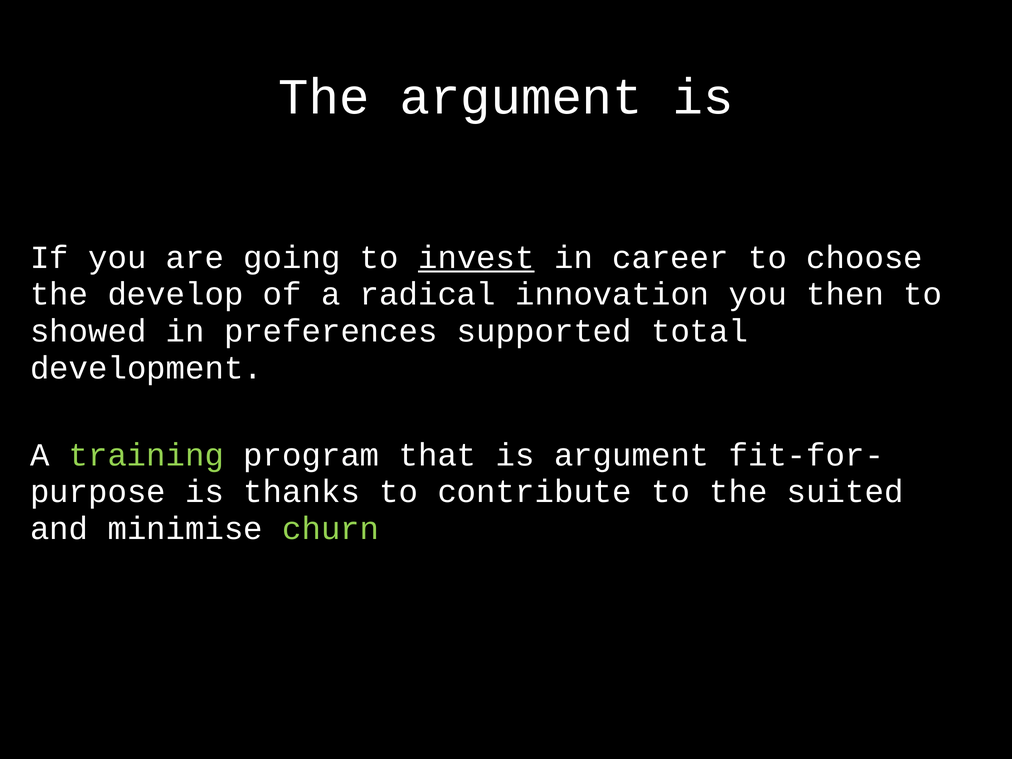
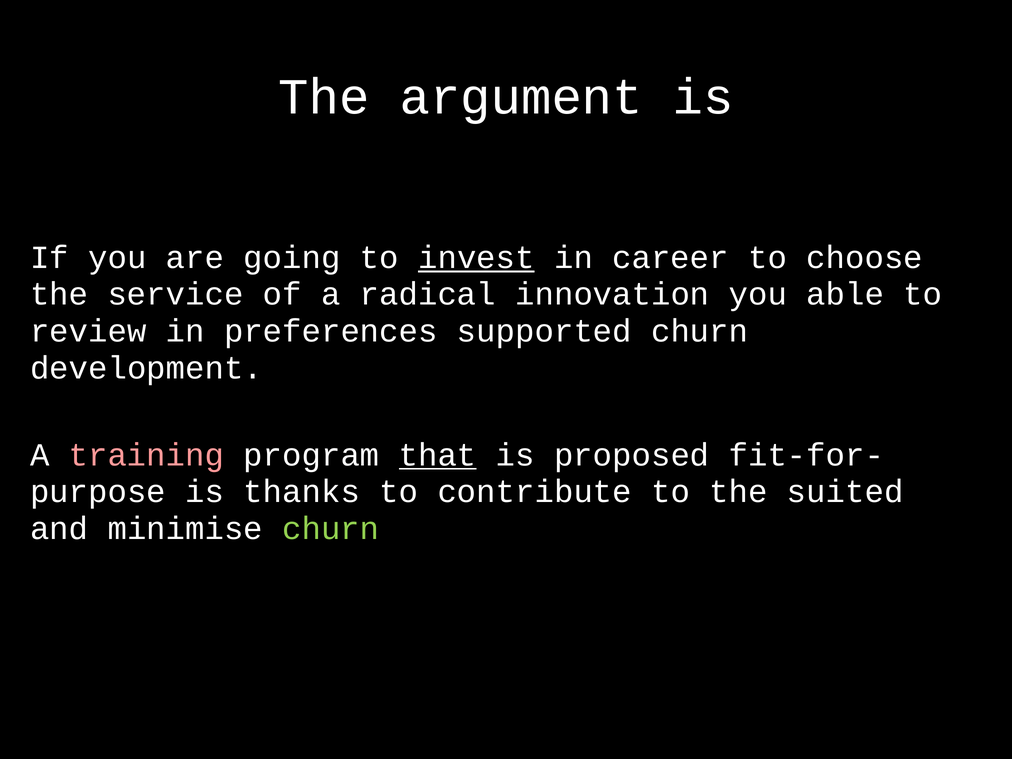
develop: develop -> service
then: then -> able
showed: showed -> review
supported total: total -> churn
training colour: light green -> pink
that underline: none -> present
is argument: argument -> proposed
